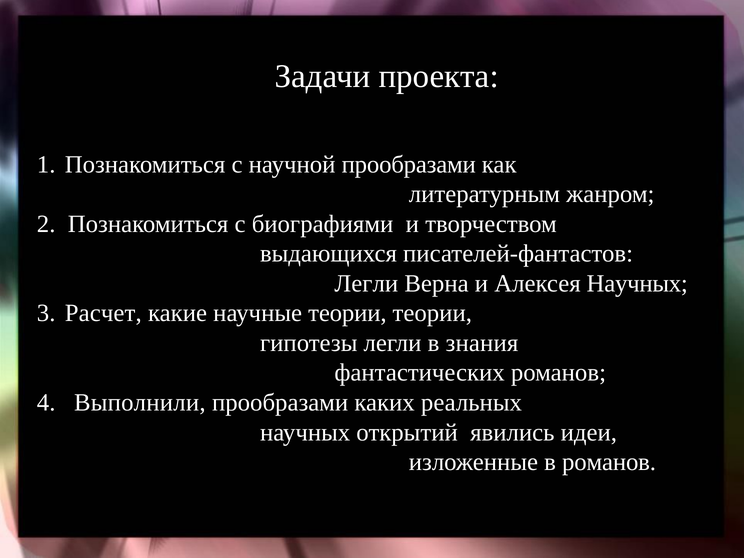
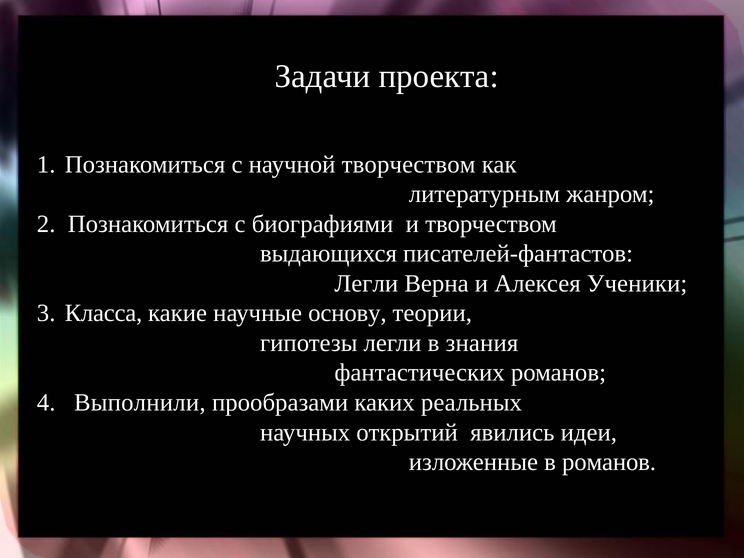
научной прообразами: прообразами -> творчеством
Алексея Научных: Научных -> Ученики
Расчет: Расчет -> Класса
научные теории: теории -> основу
